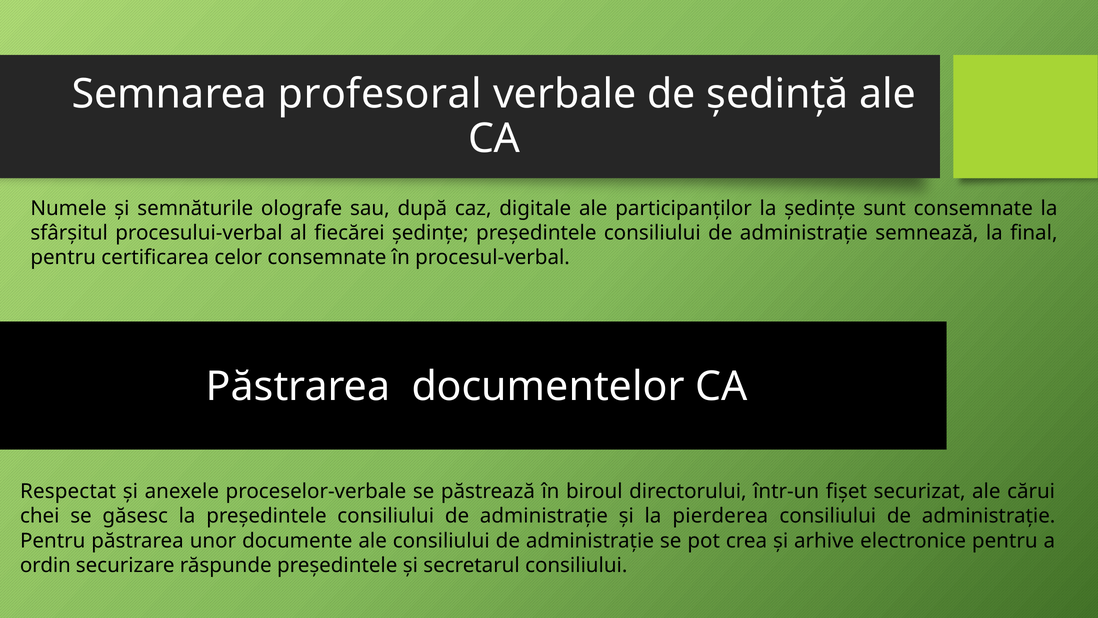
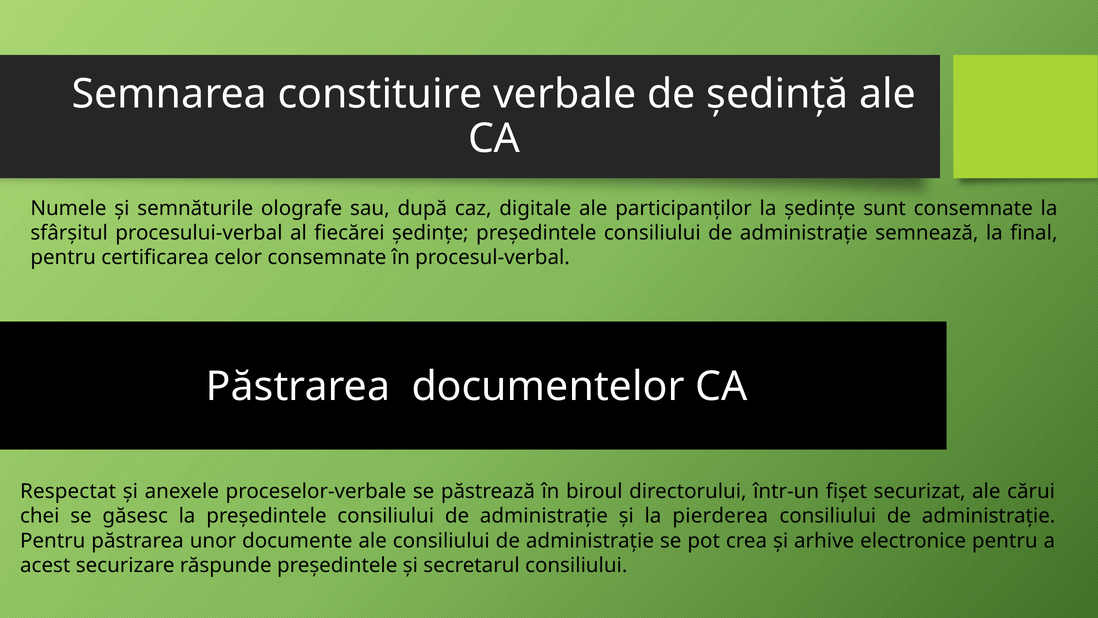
profesoral: profesoral -> constituire
ordin: ordin -> acest
